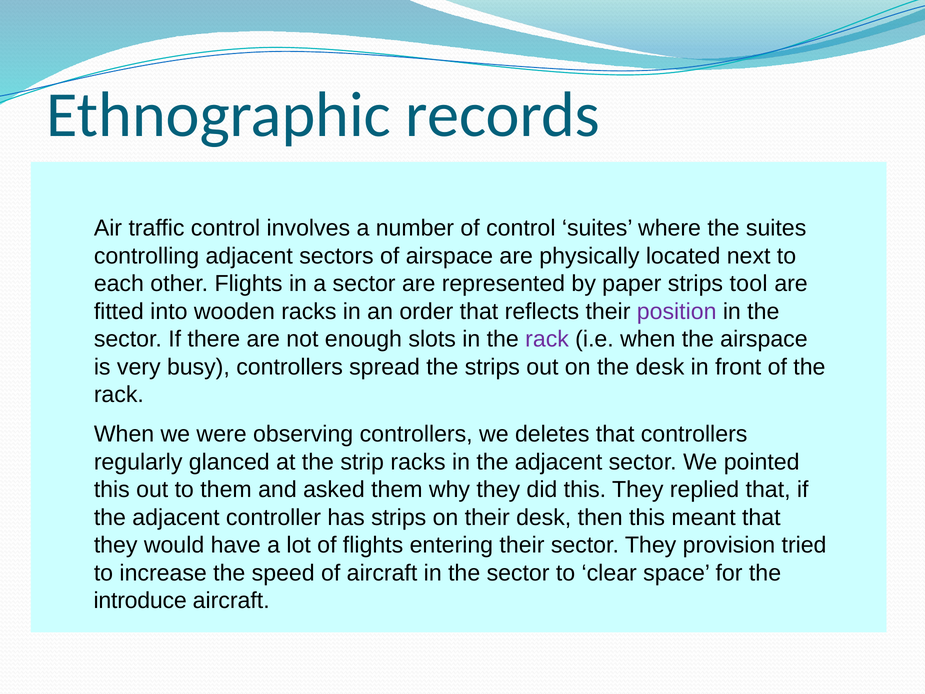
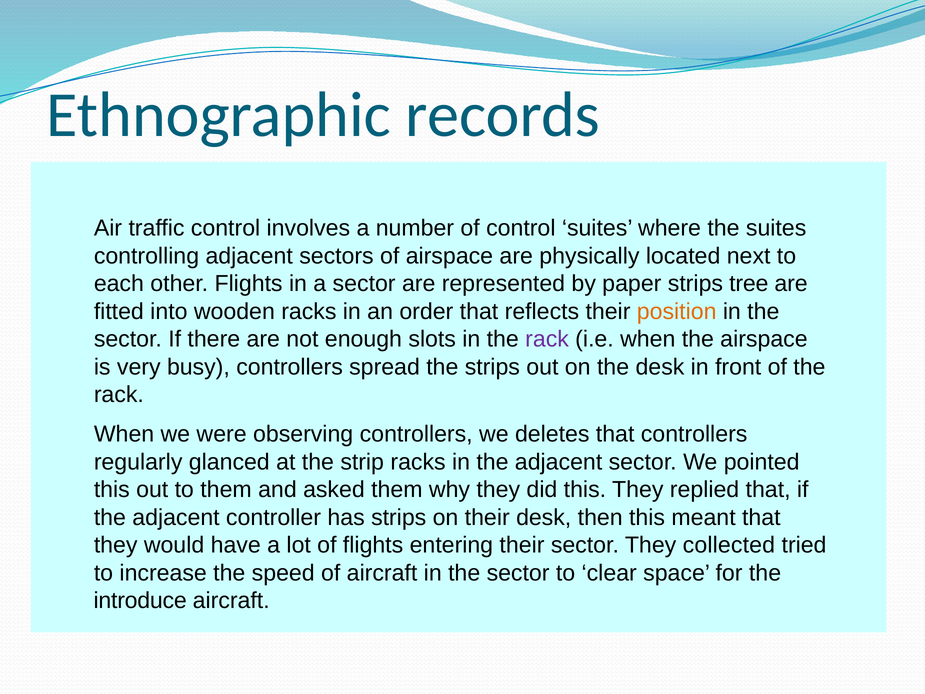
tool: tool -> tree
position colour: purple -> orange
provision: provision -> collected
